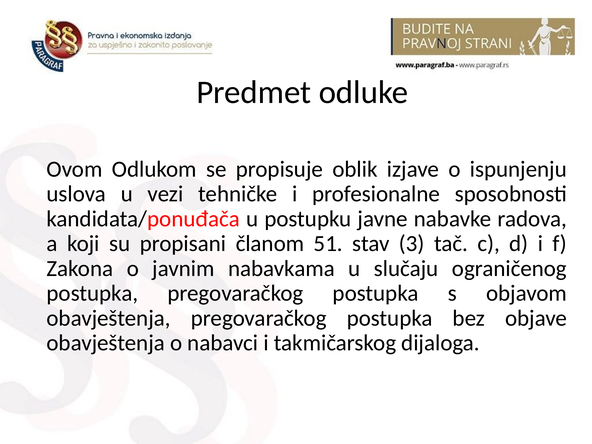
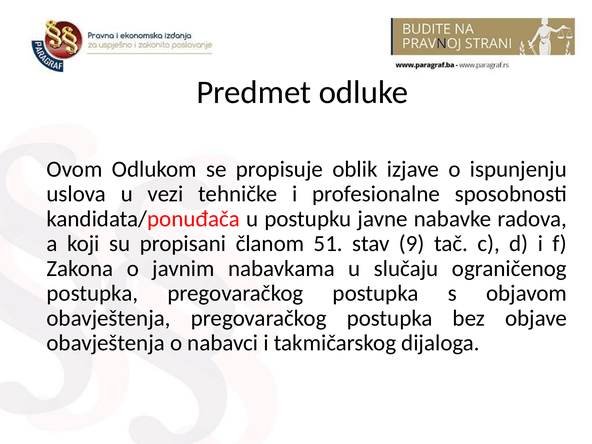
3: 3 -> 9
